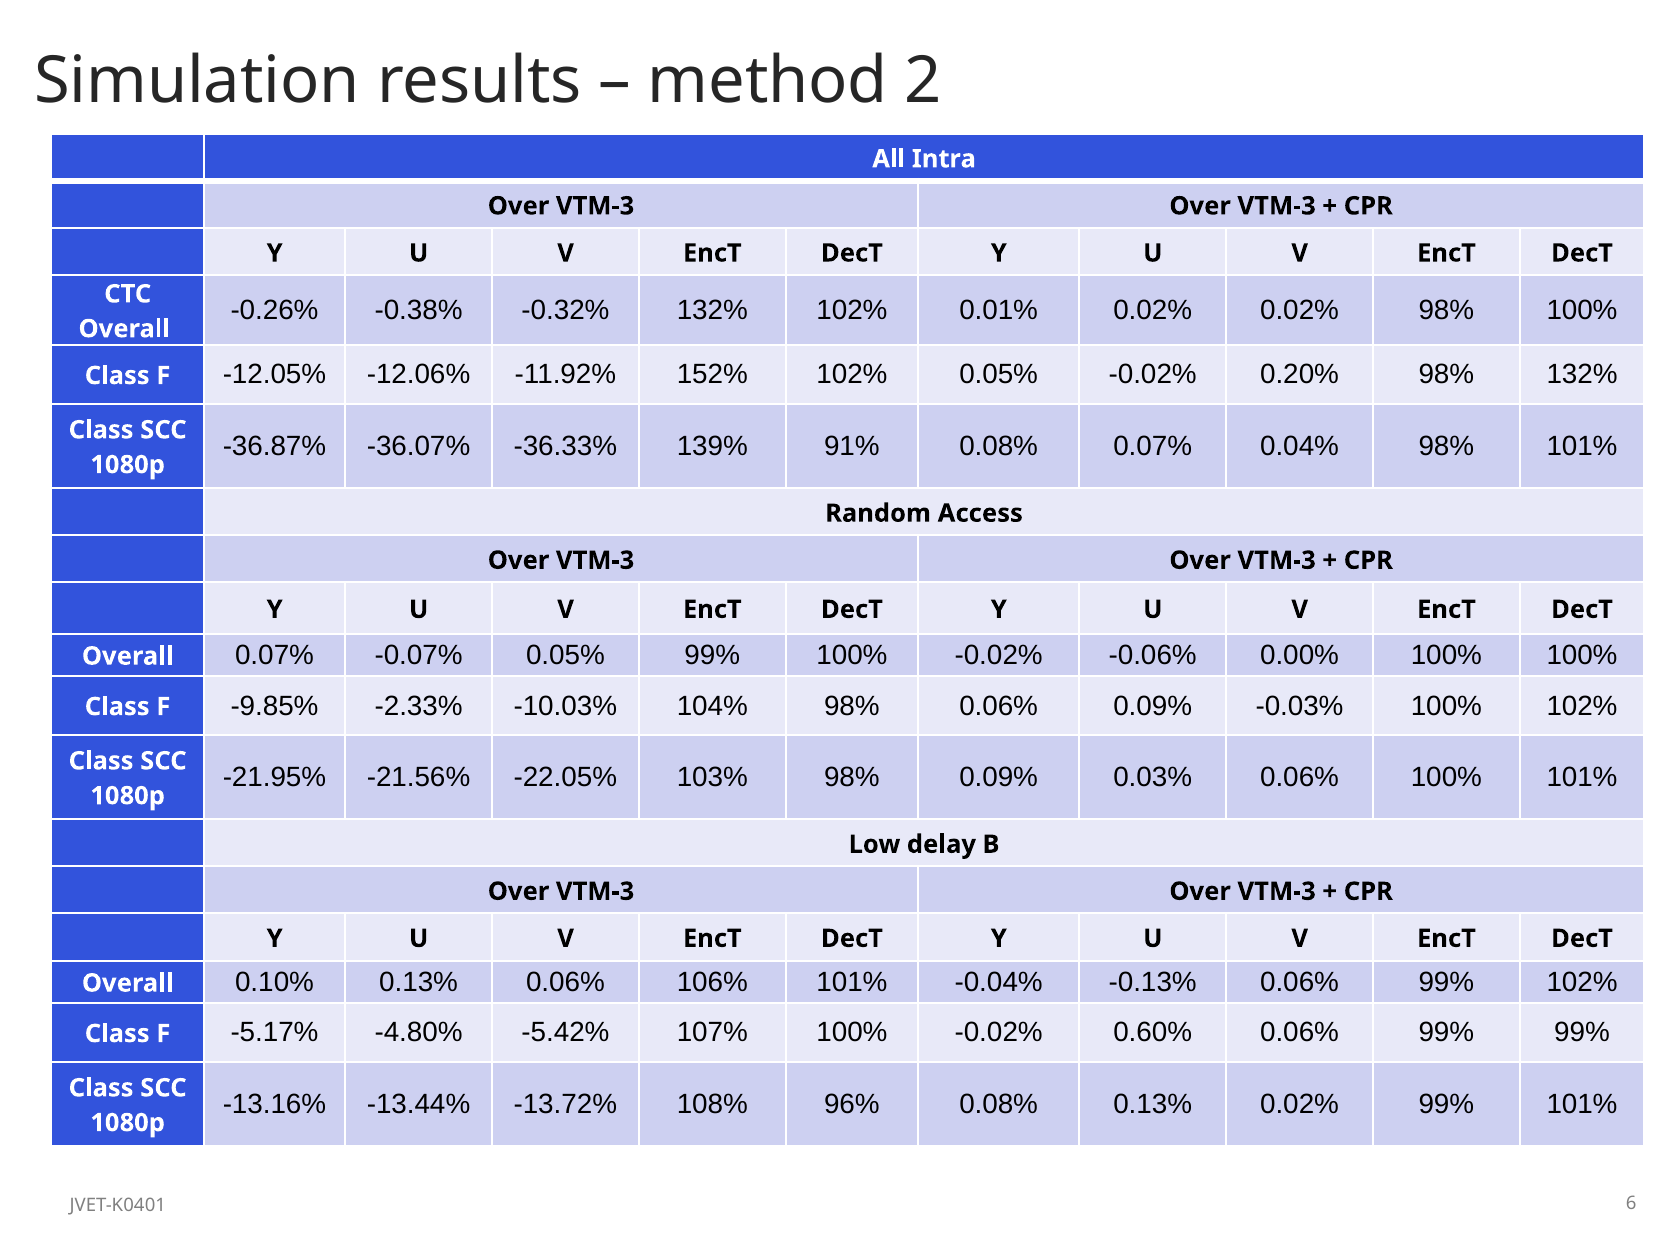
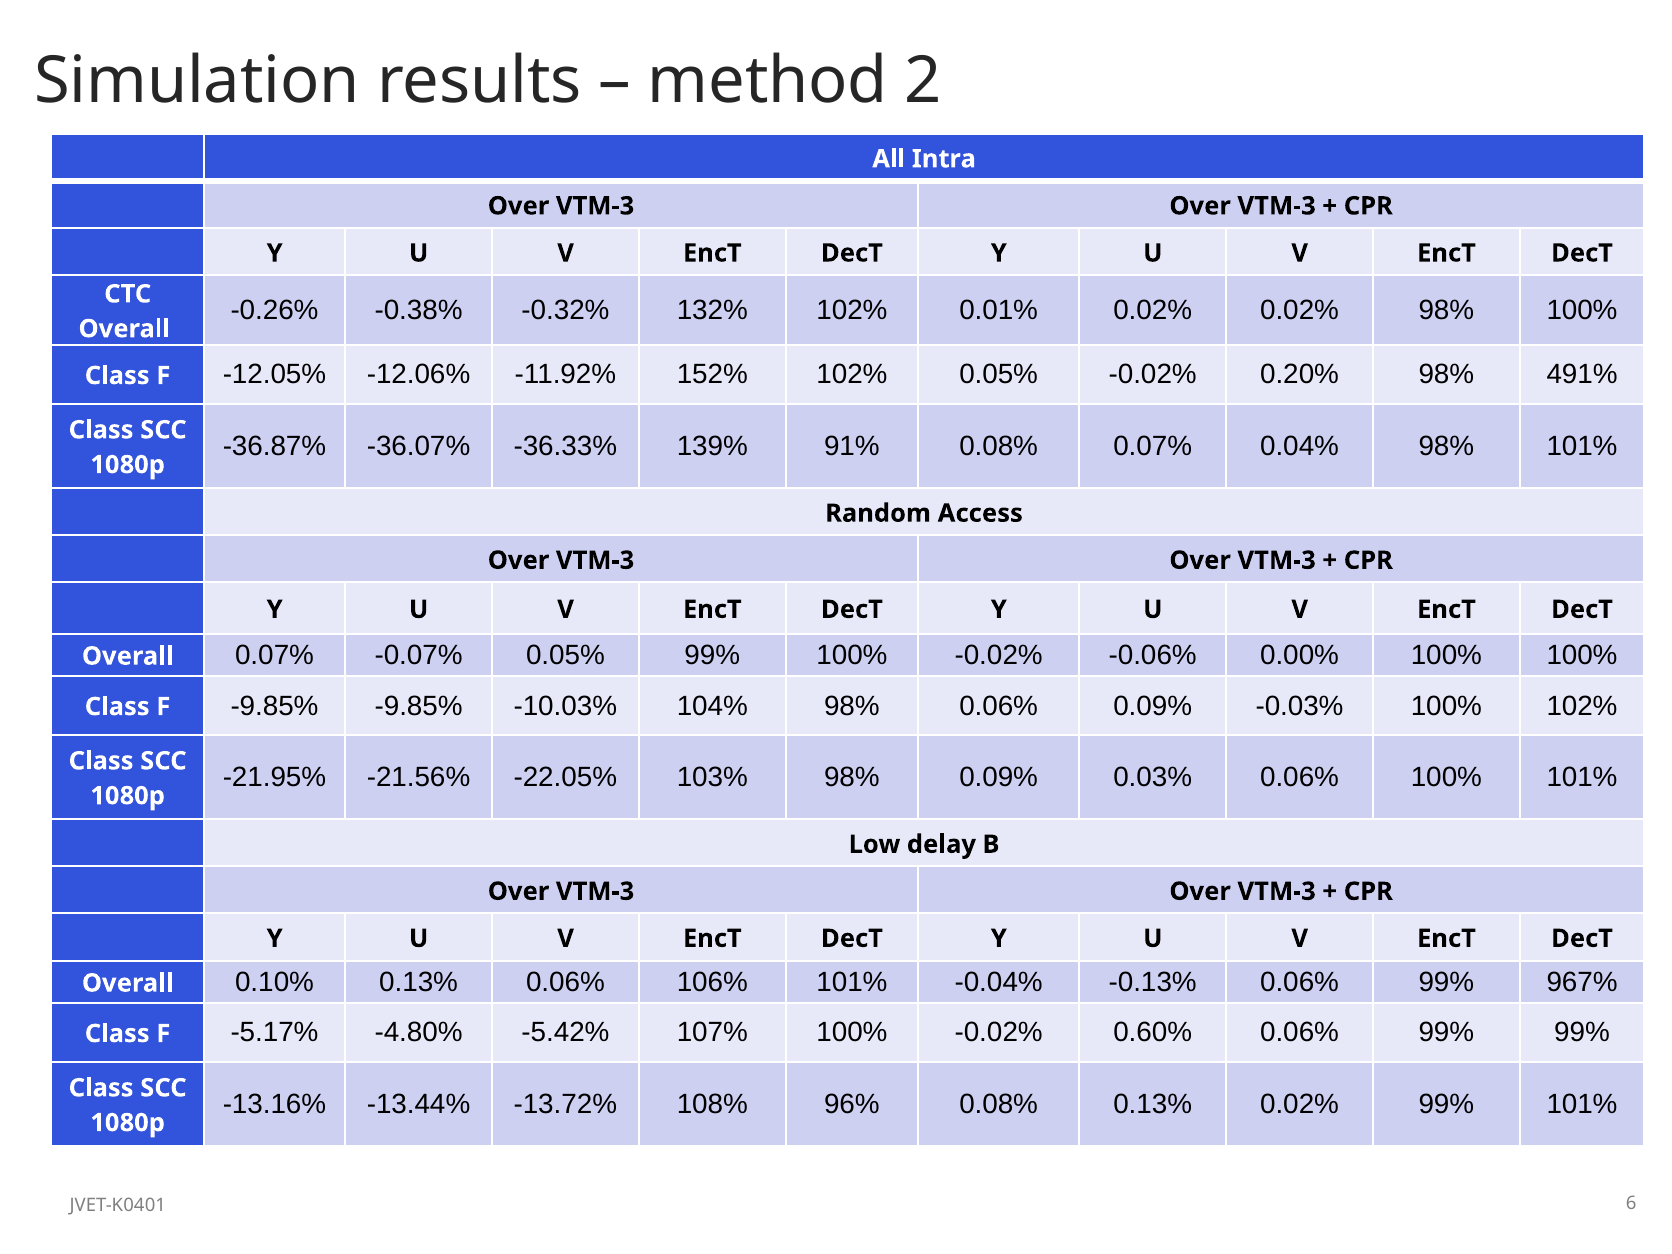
98% 132%: 132% -> 491%
-9.85% -2.33%: -2.33% -> -9.85%
99% 102%: 102% -> 967%
